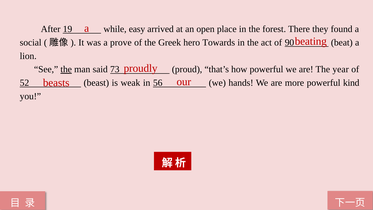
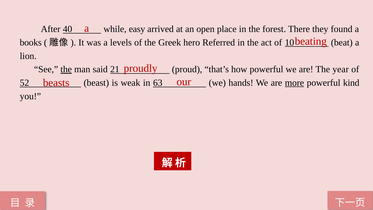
19: 19 -> 40
social: social -> books
prove: prove -> levels
Towards: Towards -> Referred
90: 90 -> 10
73: 73 -> 21
56: 56 -> 63
more underline: none -> present
